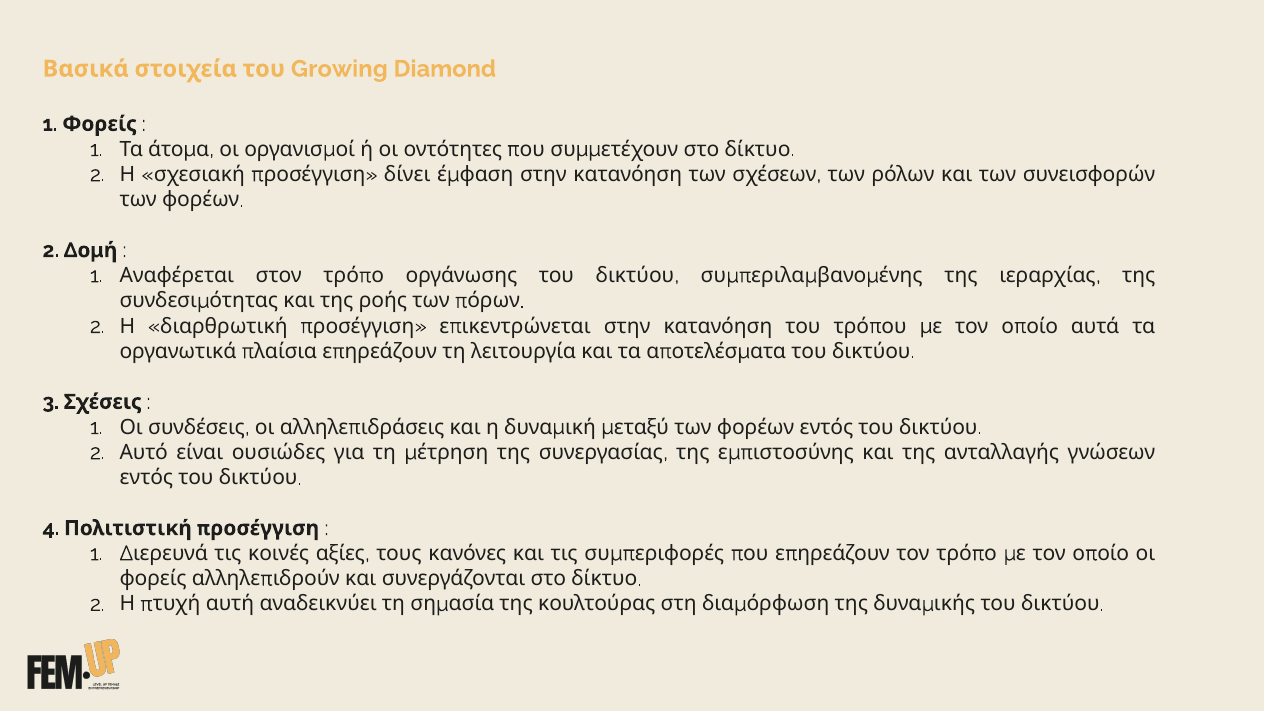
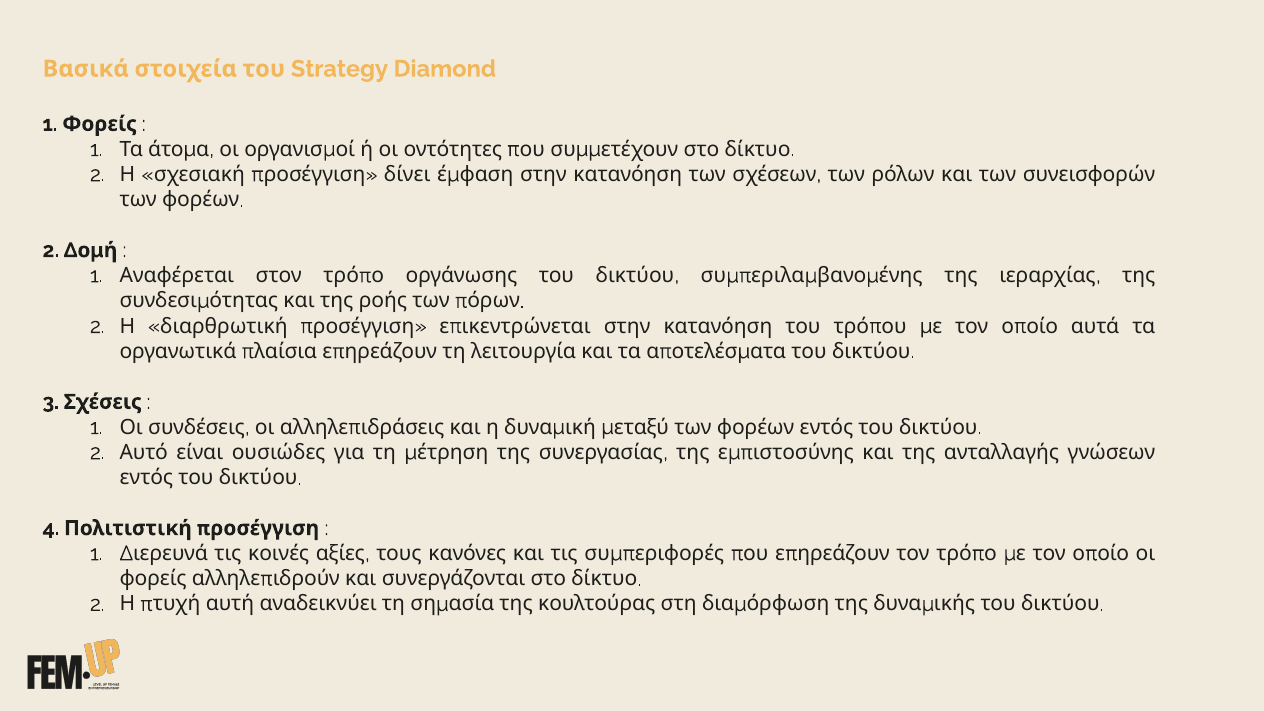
Growing: Growing -> Strategy
